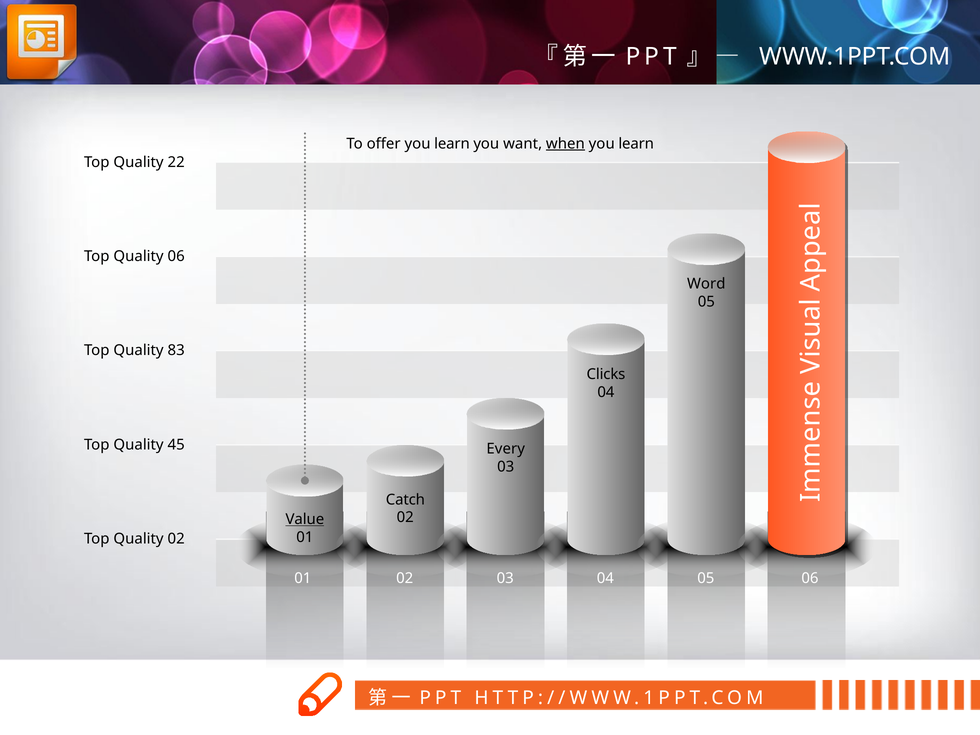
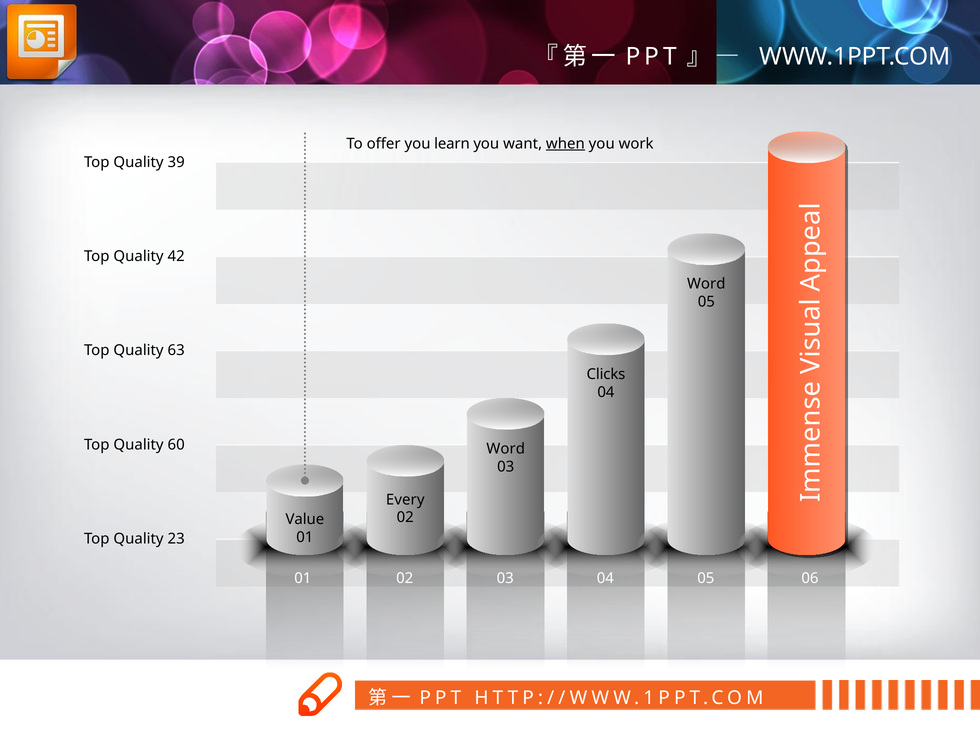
learn at (636, 144): learn -> work
22: 22 -> 39
Quality 06: 06 -> 42
83: 83 -> 63
45: 45 -> 60
Every at (506, 449): Every -> Word
Catch: Catch -> Every
Value underline: present -> none
Quality 02: 02 -> 23
